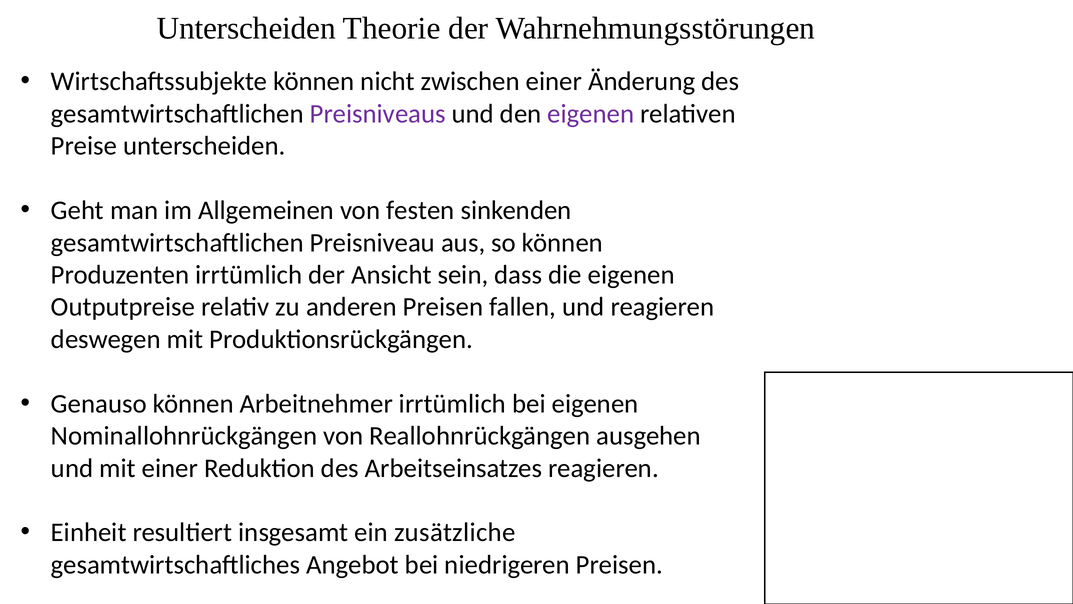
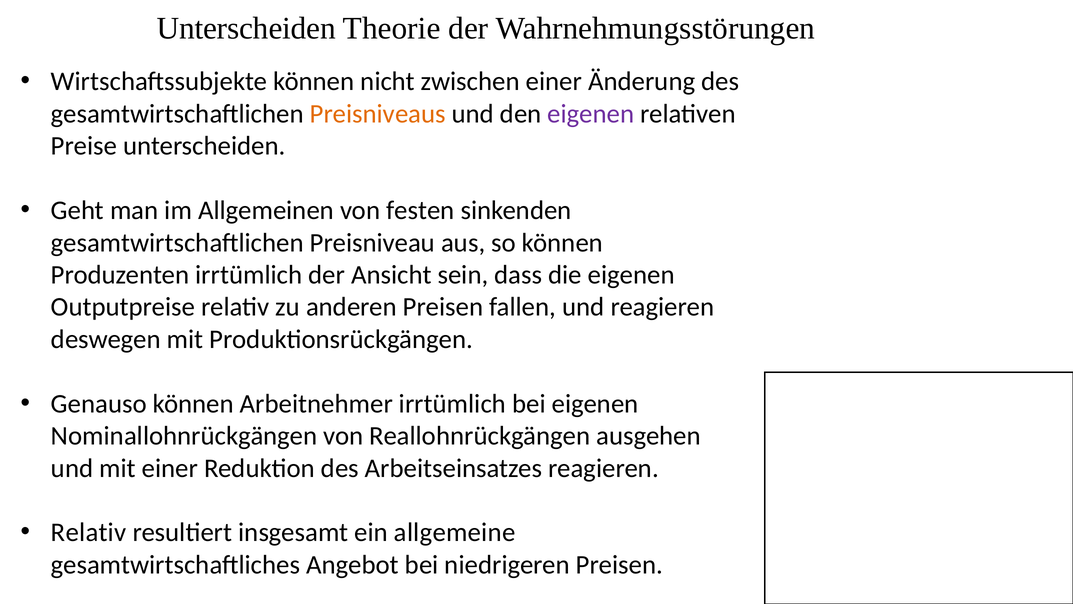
Preisniveaus colour: purple -> orange
Einheit at (89, 532): Einheit -> Relativ
zusätzliche: zusätzliche -> allgemeine
